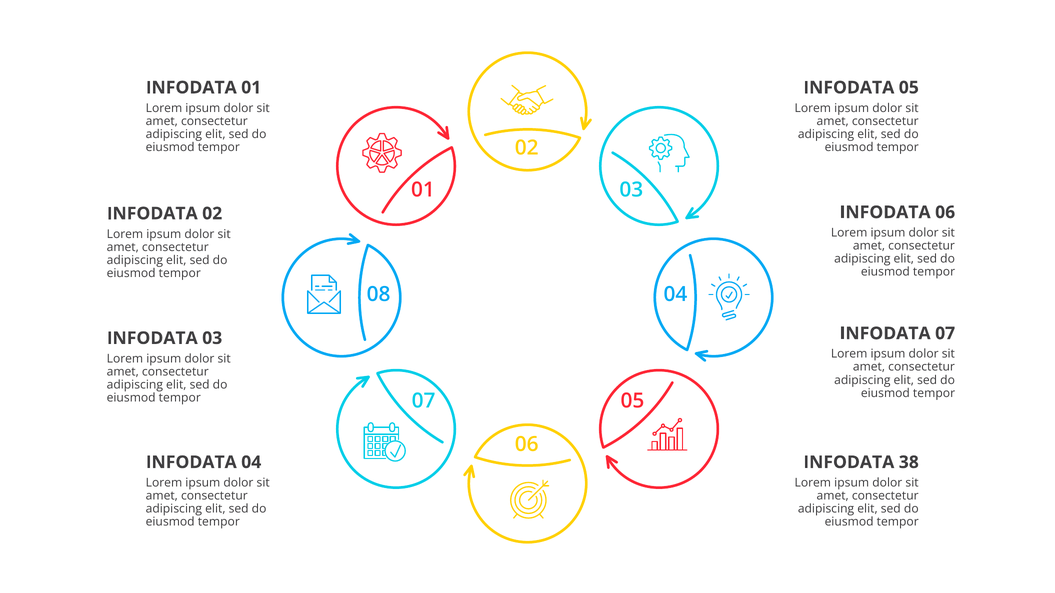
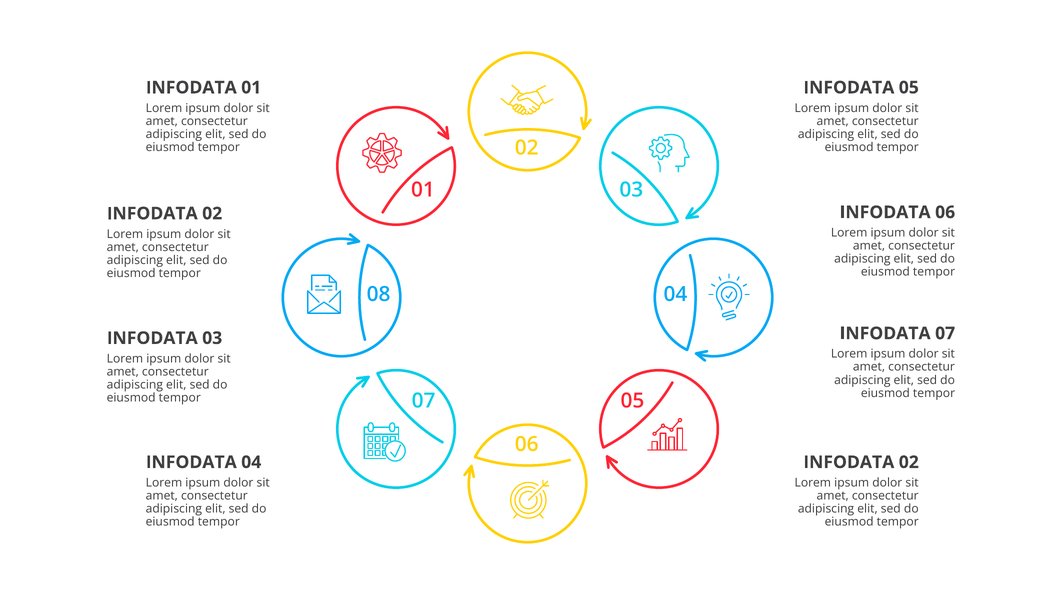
38 at (909, 463): 38 -> 02
